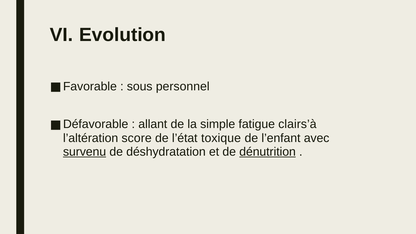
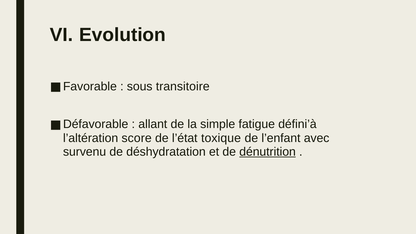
personnel: personnel -> transitoire
clairs’à: clairs’à -> défini’à
survenu underline: present -> none
